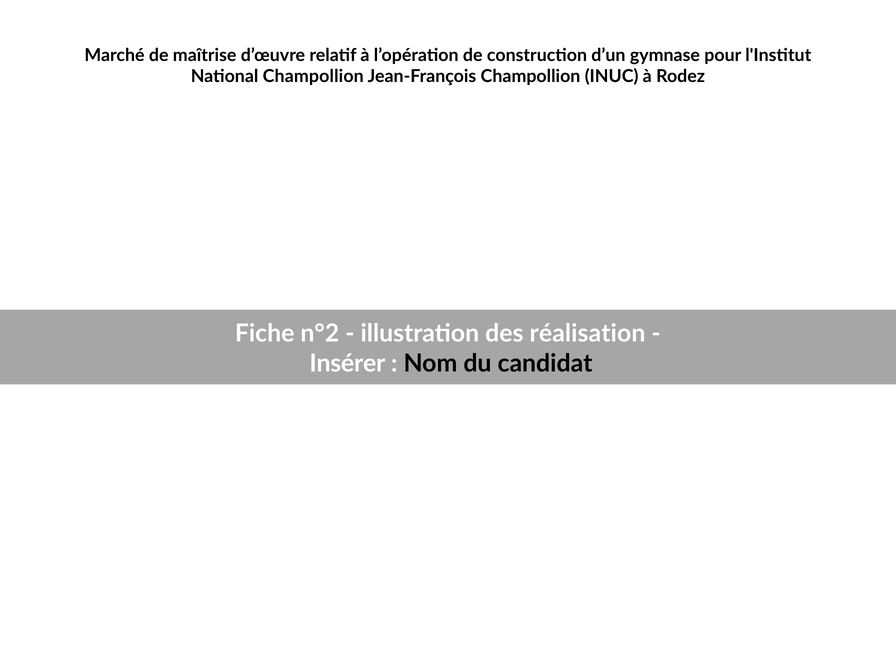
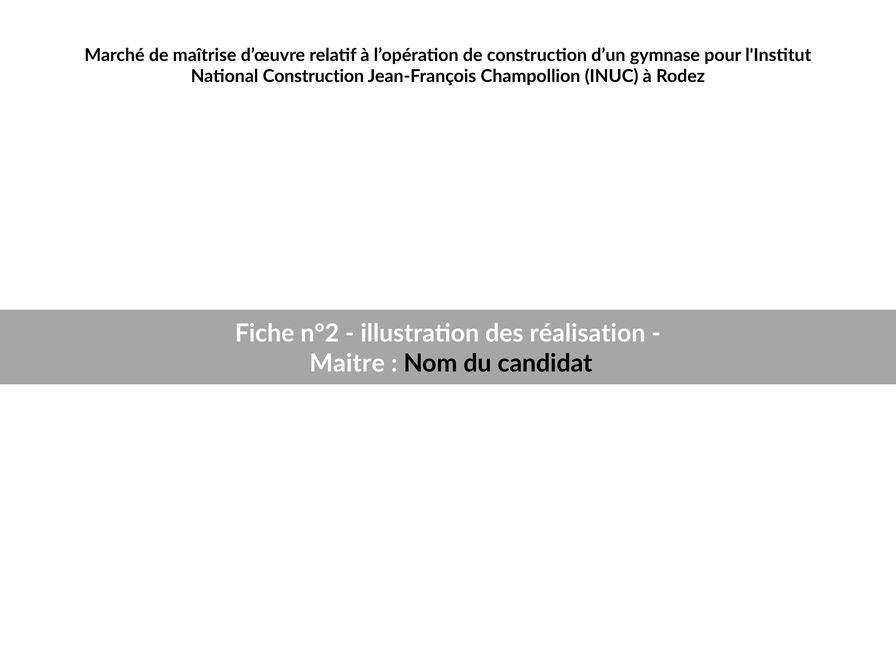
National Champollion: Champollion -> Construction
Insérer: Insérer -> Maitre
